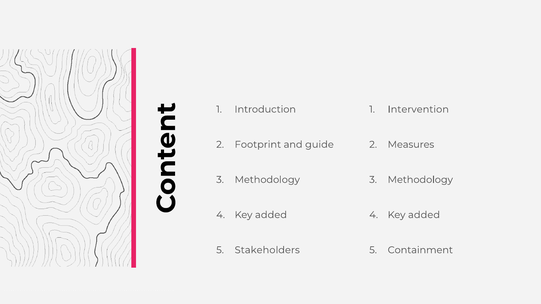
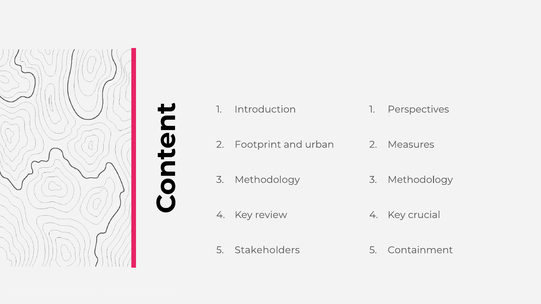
Intervention: Intervention -> Perspectives
guide: guide -> urban
added at (271, 215): added -> review
added at (424, 215): added -> crucial
